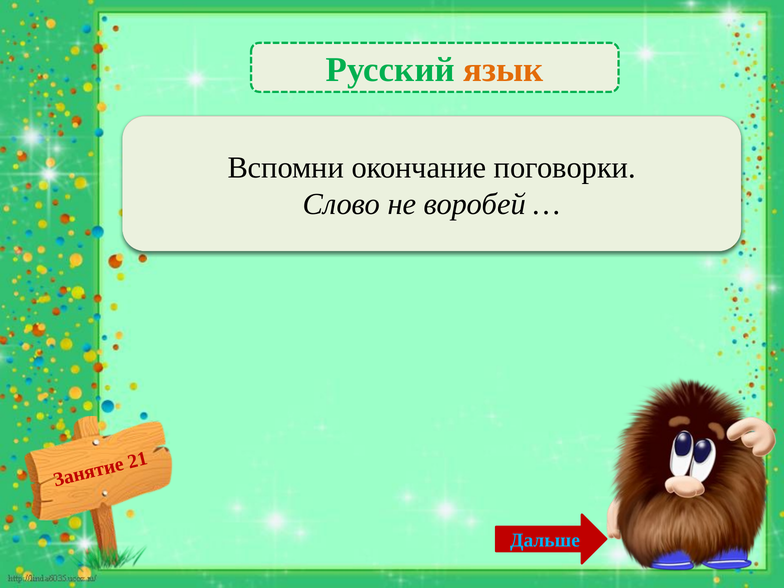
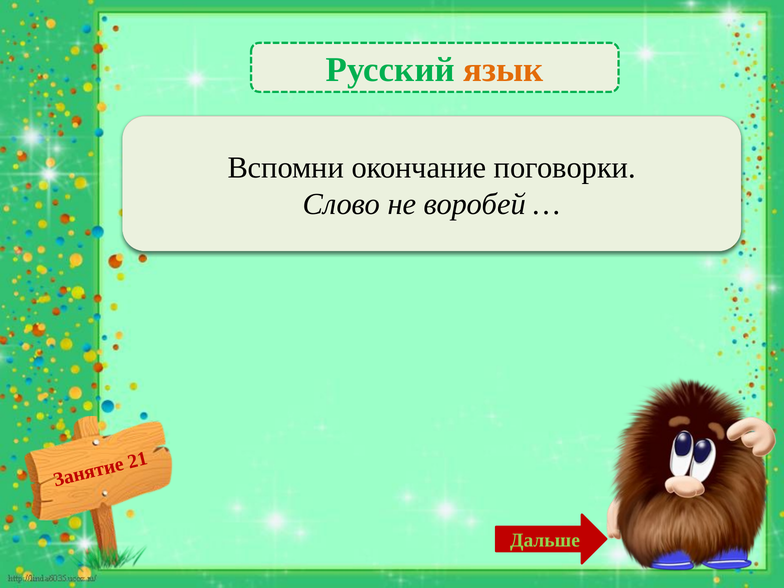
Дальше colour: light blue -> light green
